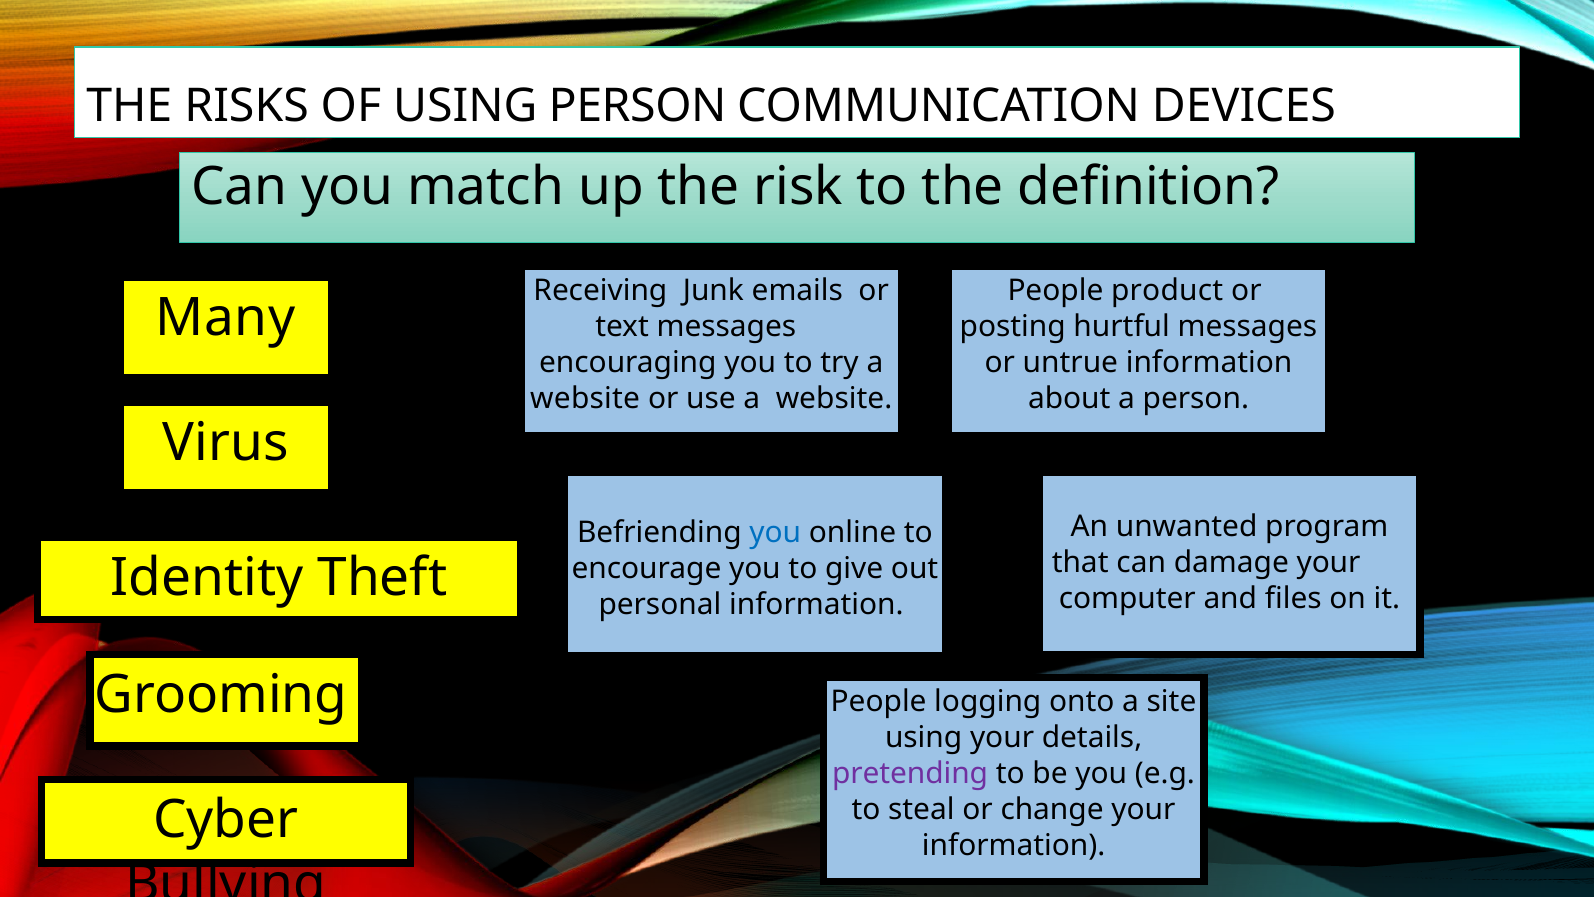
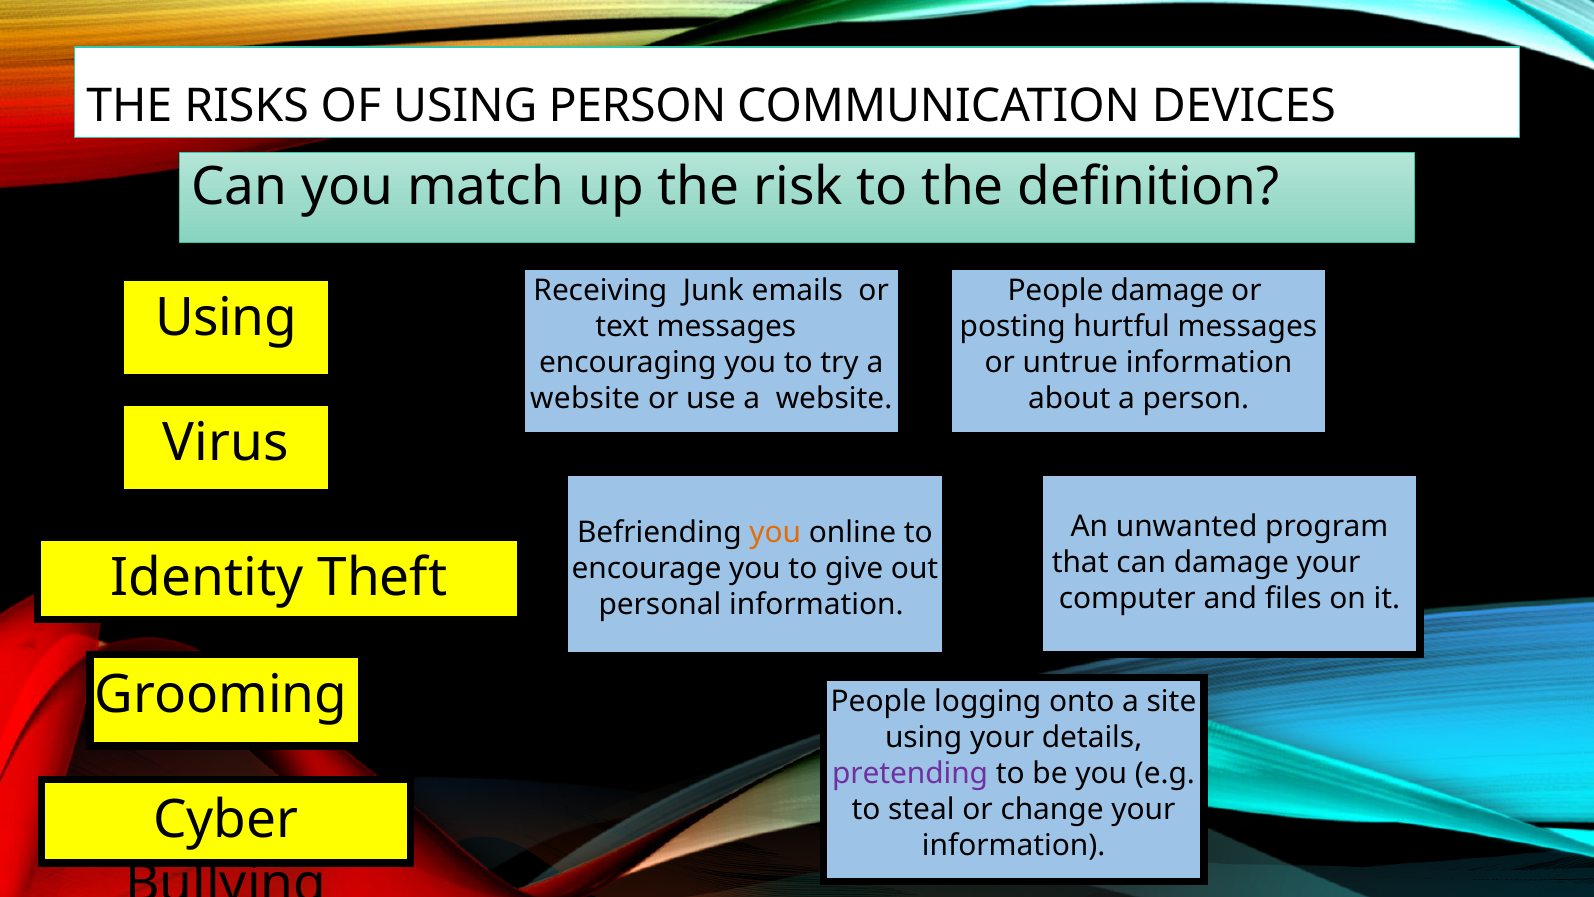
People product: product -> damage
Many at (226, 318): Many -> Using
you at (775, 532) colour: blue -> orange
